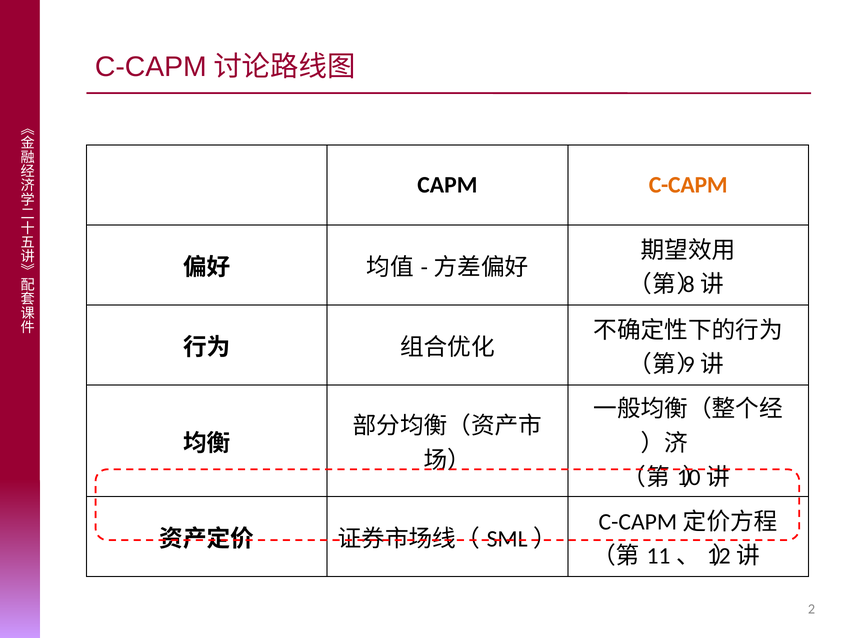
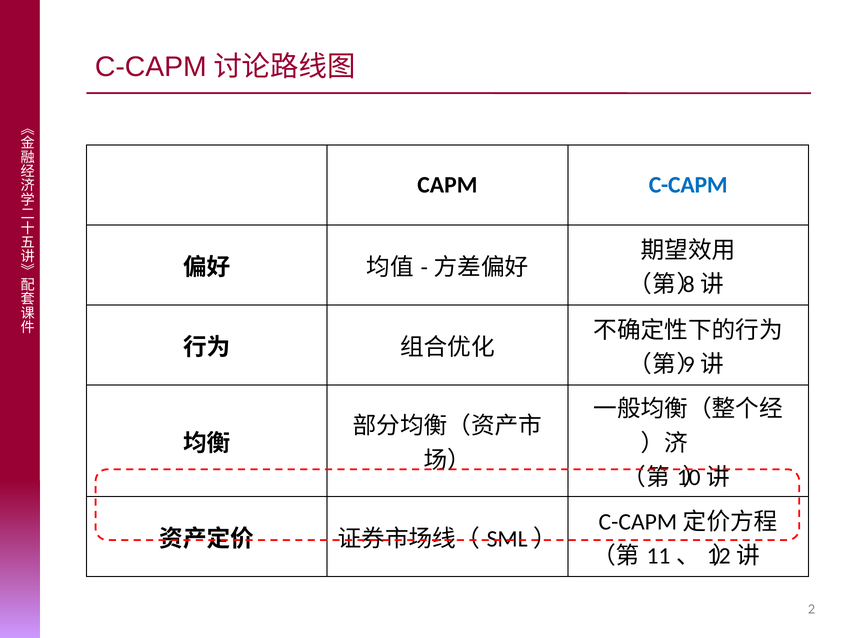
C-CAPM colour: orange -> blue
